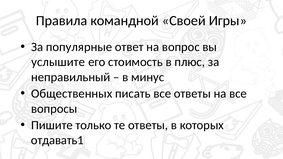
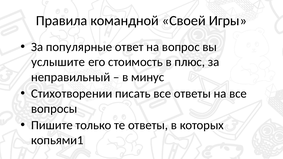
Общественных: Общественных -> Стихотворении
отдавать1: отдавать1 -> копьями1
